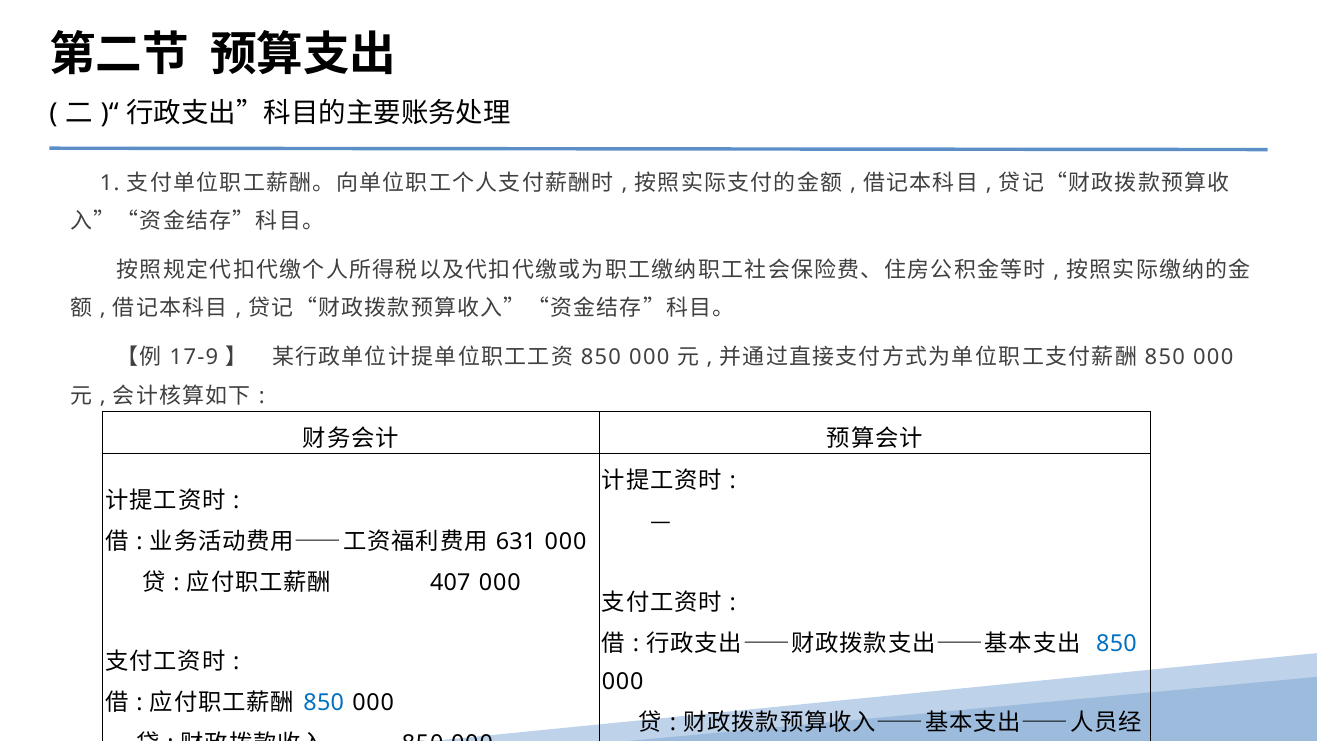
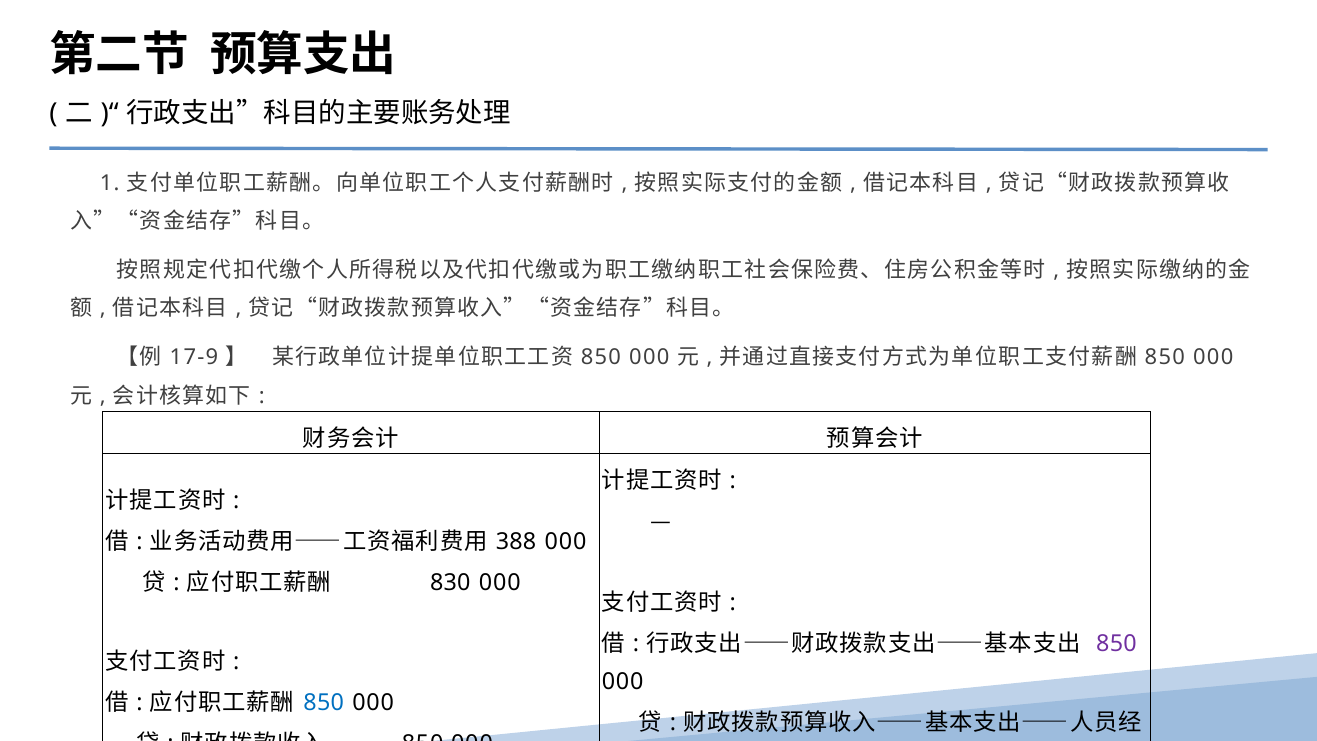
631: 631 -> 388
407: 407 -> 830
850 at (1116, 644) colour: blue -> purple
